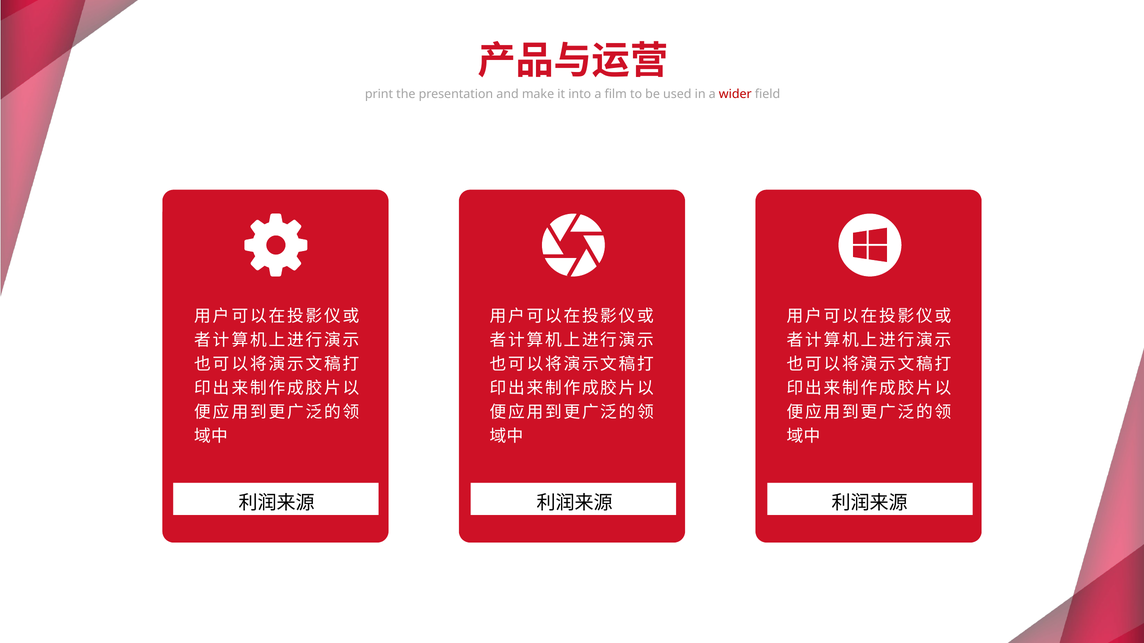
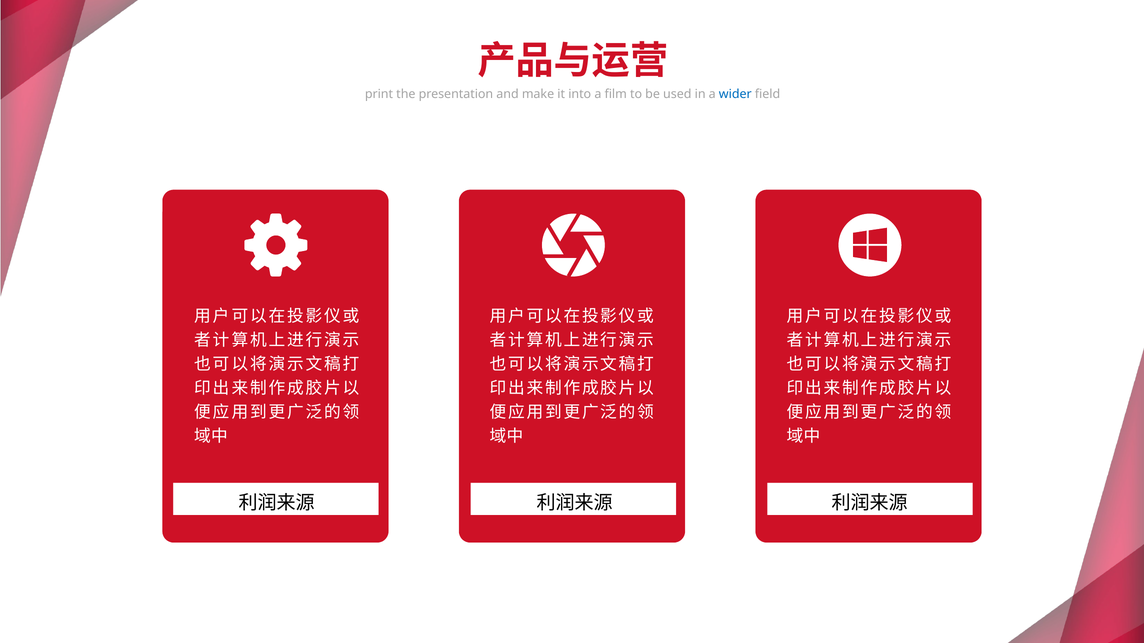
wider colour: red -> blue
